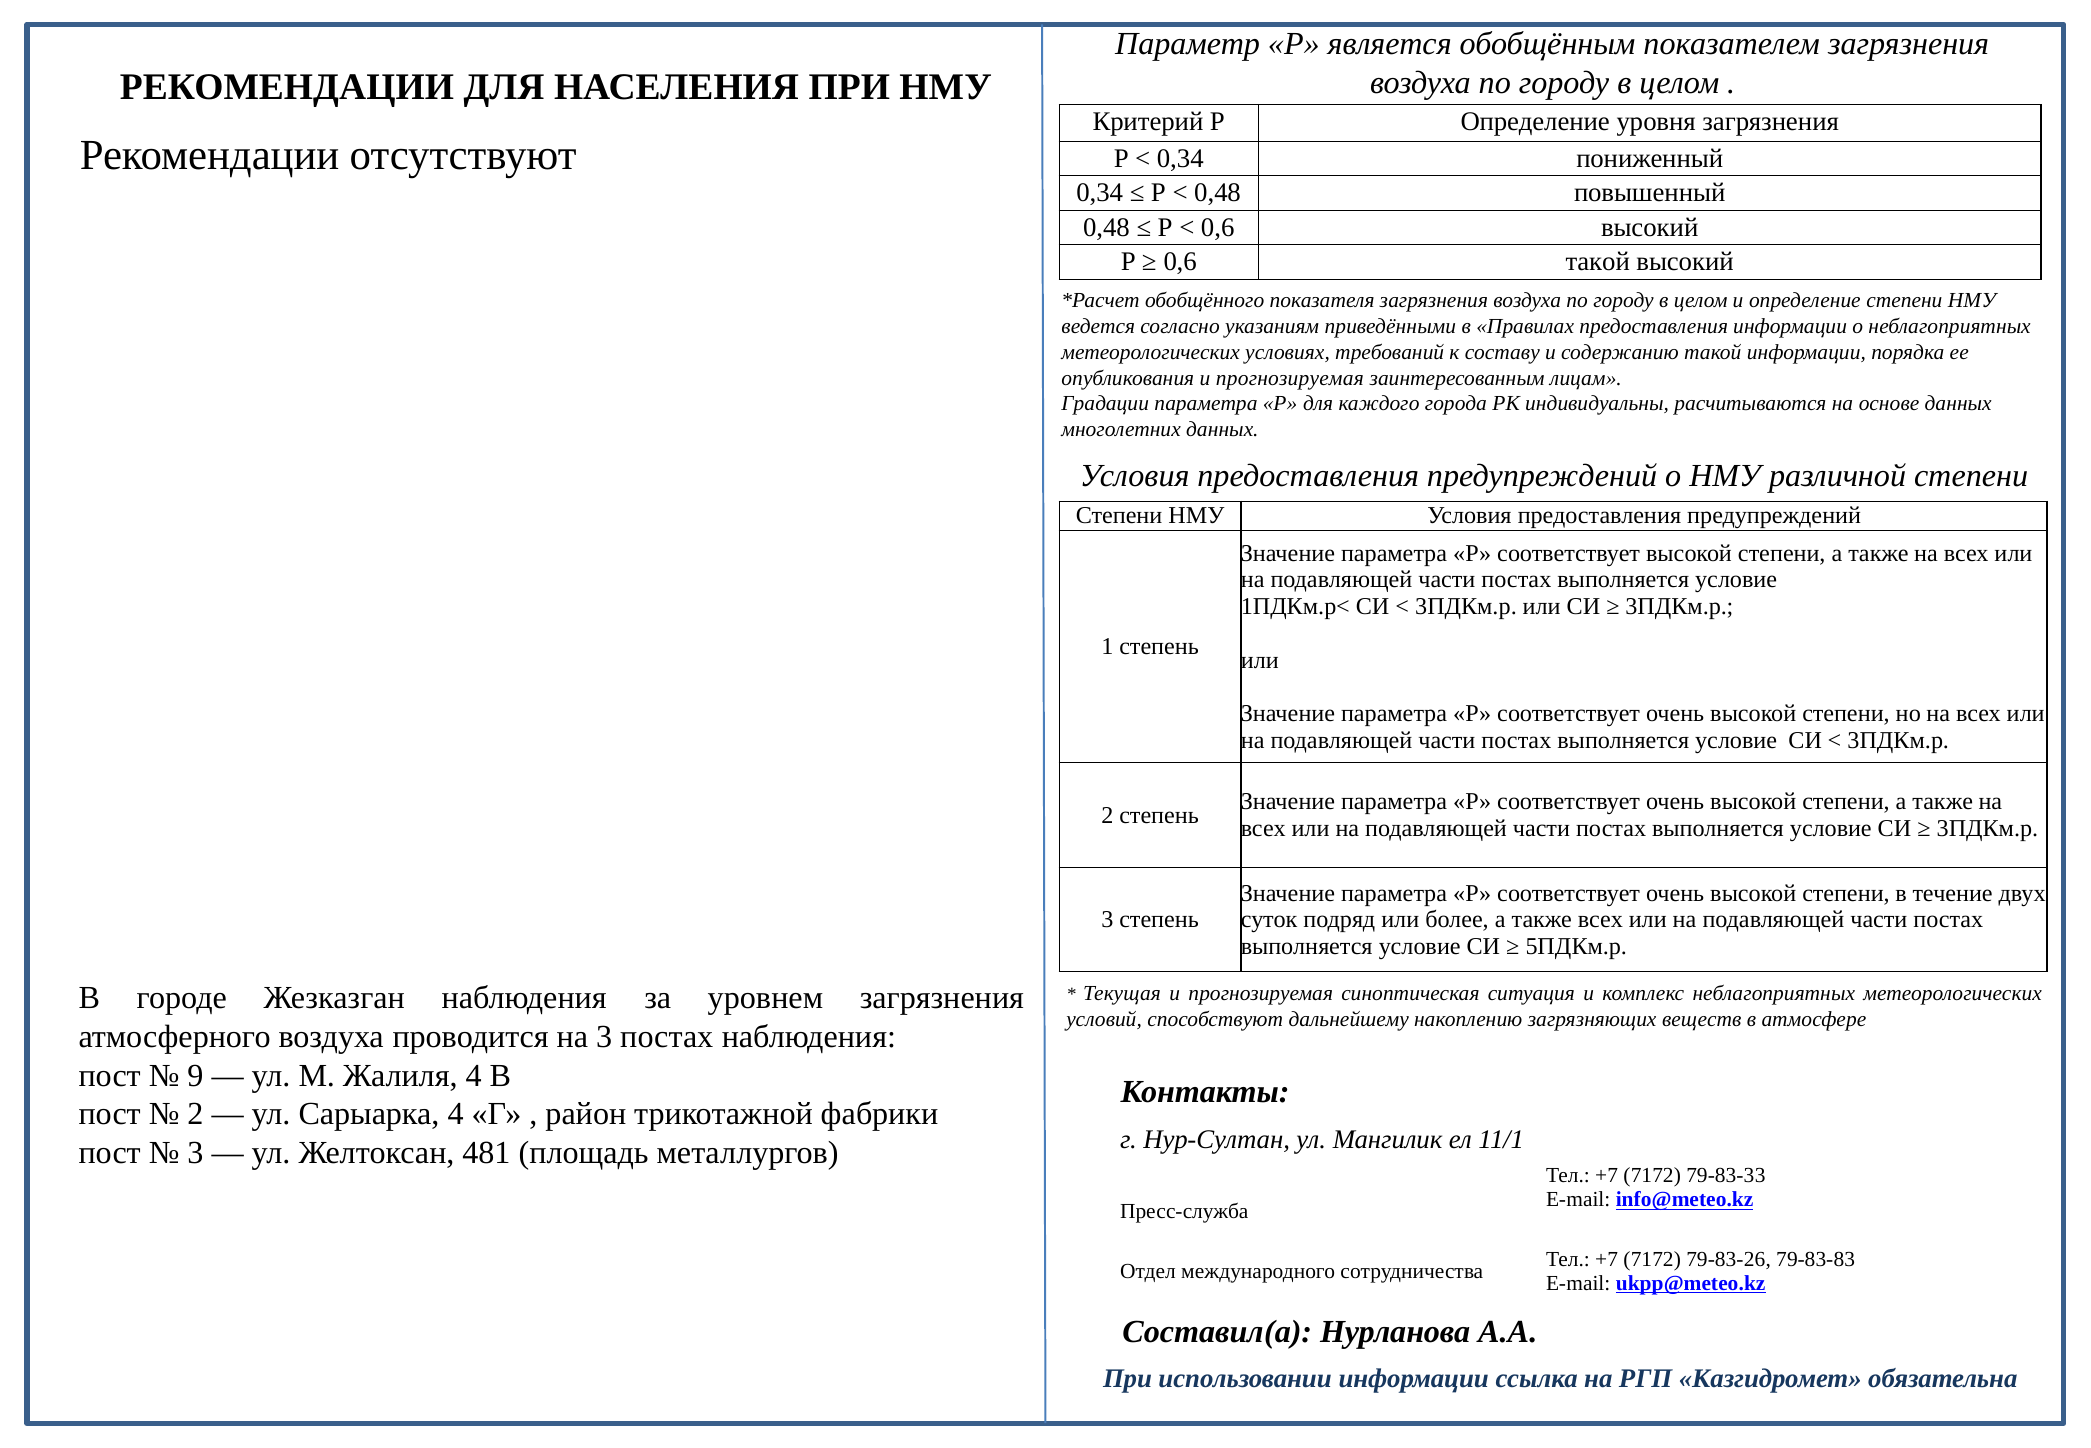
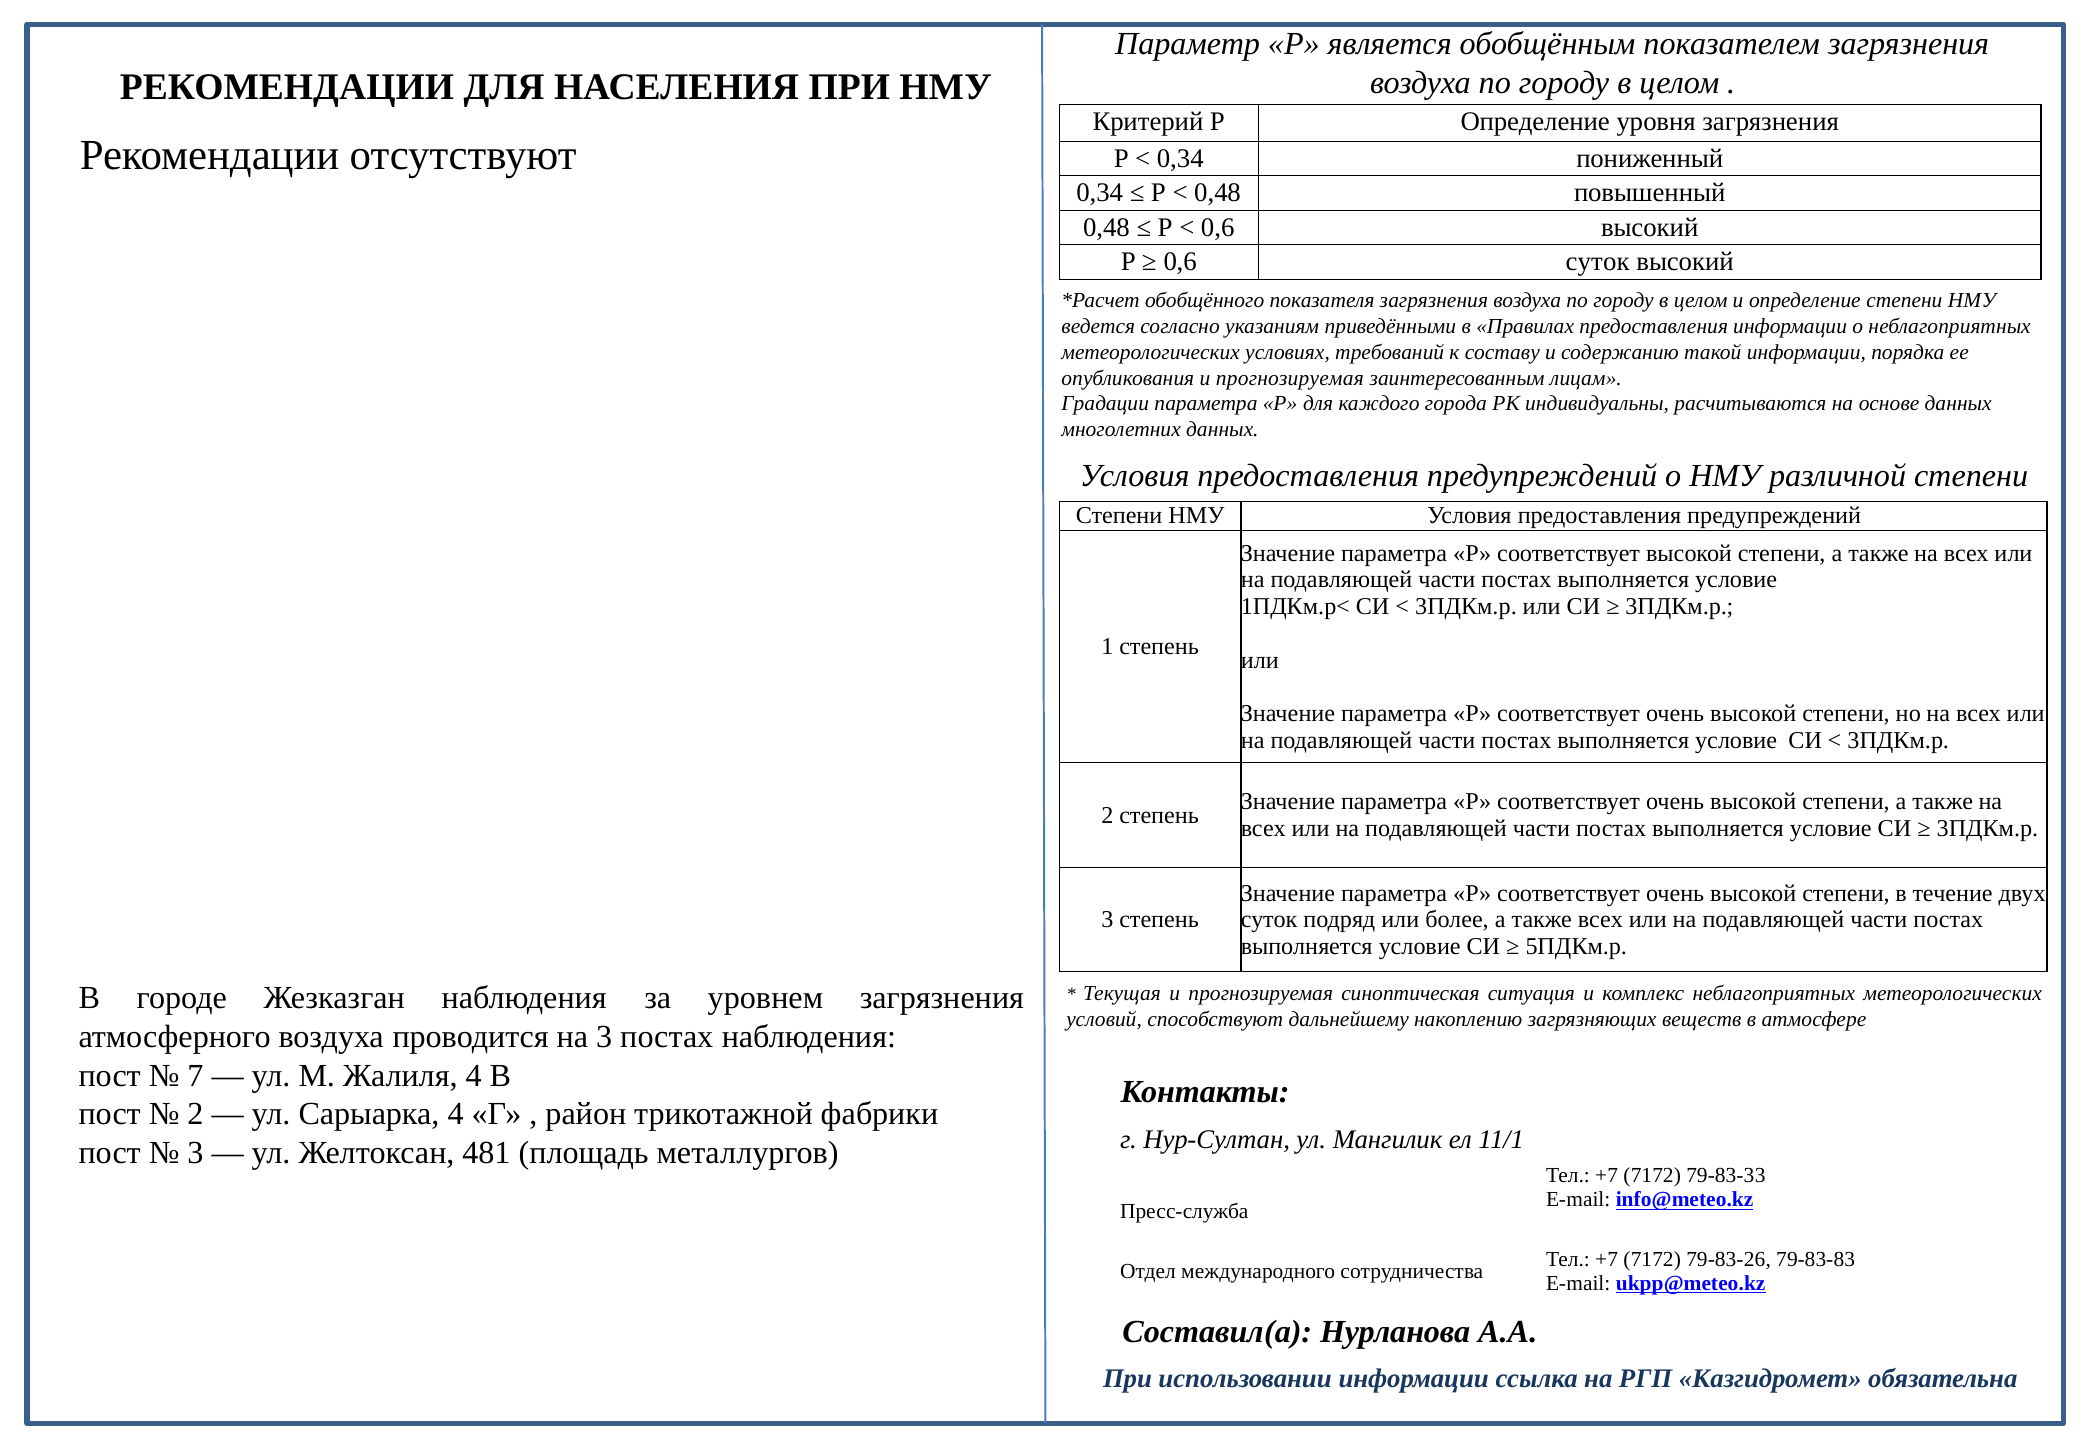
0,6 такой: такой -> суток
9: 9 -> 7
